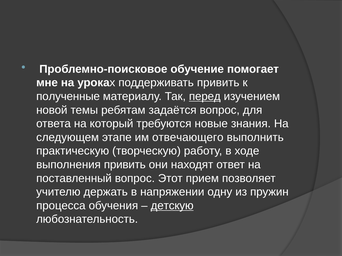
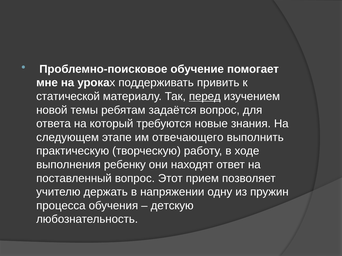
полученные: полученные -> статической
выполнения привить: привить -> ребенку
детскую underline: present -> none
